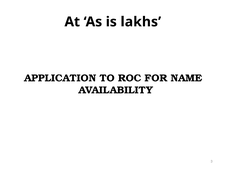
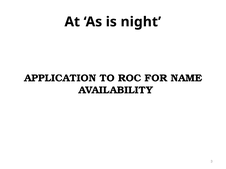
lakhs: lakhs -> night
